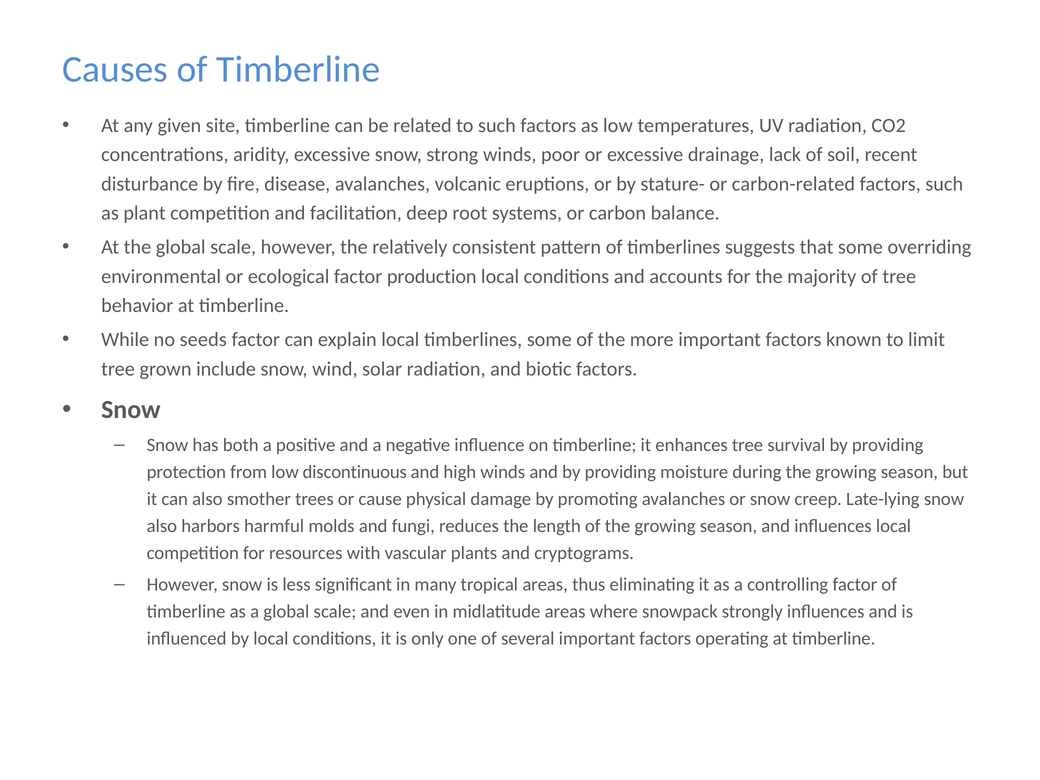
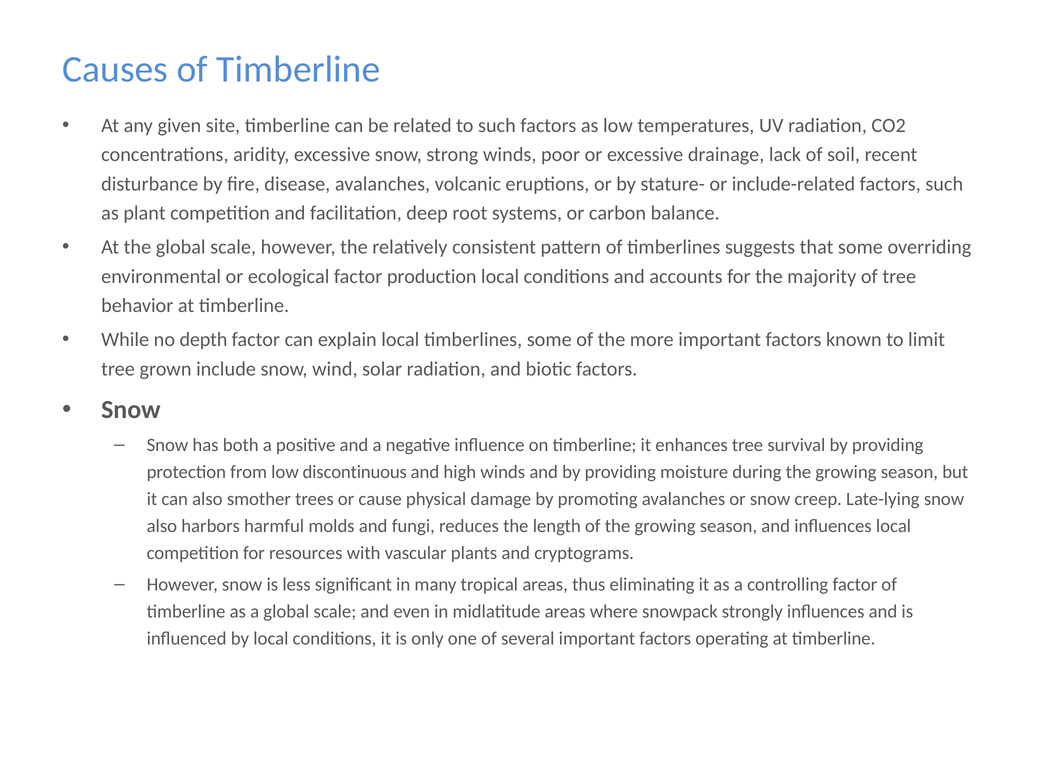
carbon-related: carbon-related -> include-related
seeds: seeds -> depth
